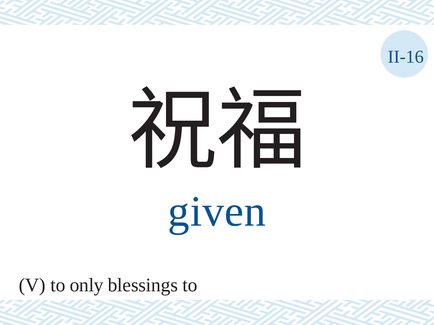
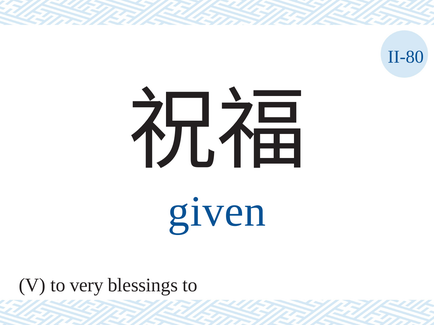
II-16: II-16 -> II-80
only: only -> very
